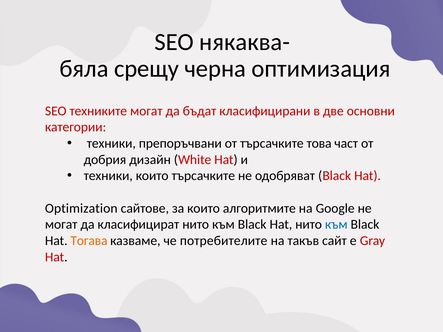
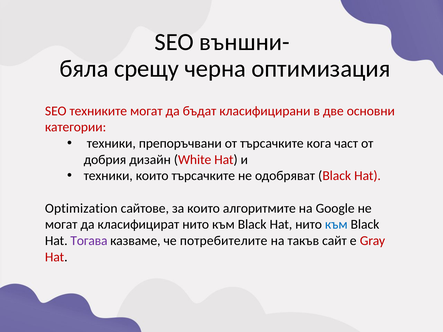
някаква-: някаква- -> външни-
това: това -> кога
Тогава colour: orange -> purple
